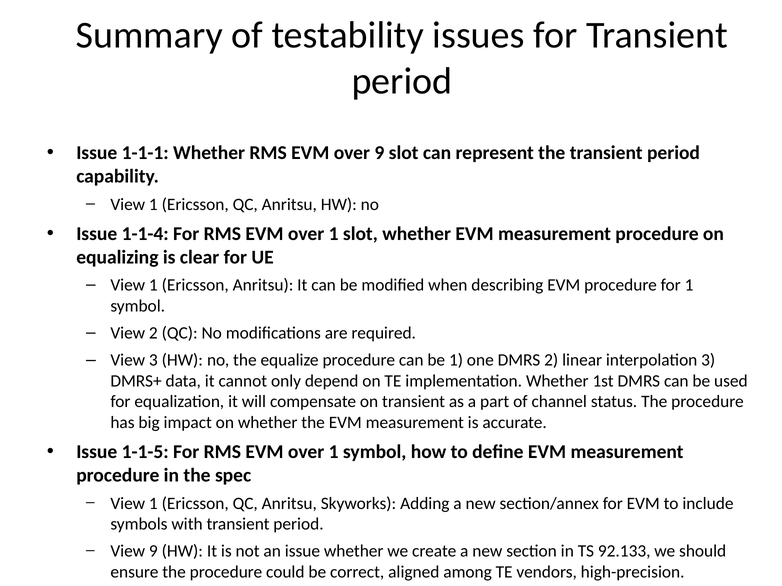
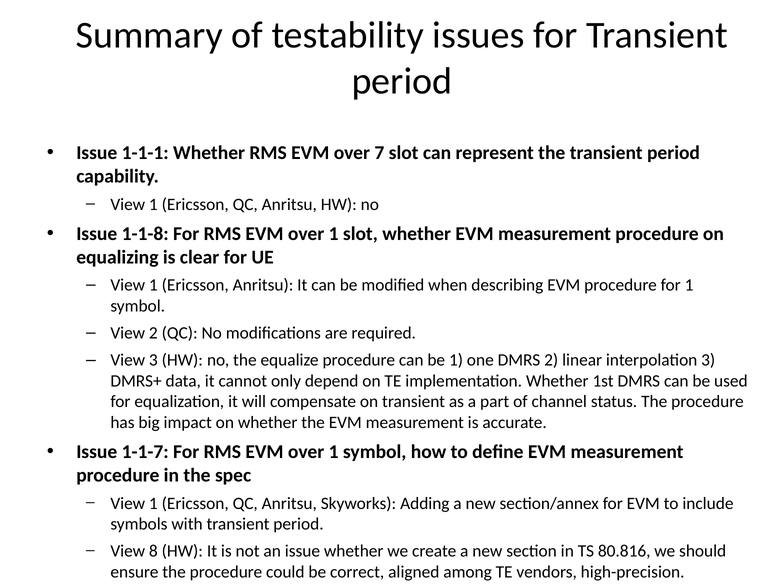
over 9: 9 -> 7
1-1-4: 1-1-4 -> 1-1-8
1-1-5: 1-1-5 -> 1-1-7
View 9: 9 -> 8
92.133: 92.133 -> 80.816
